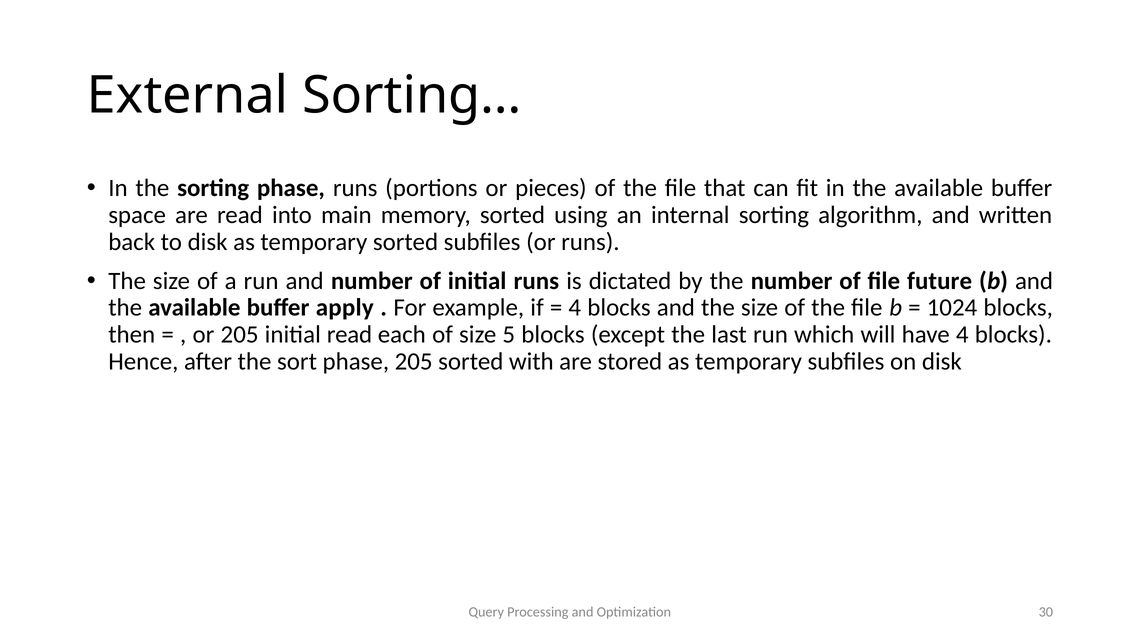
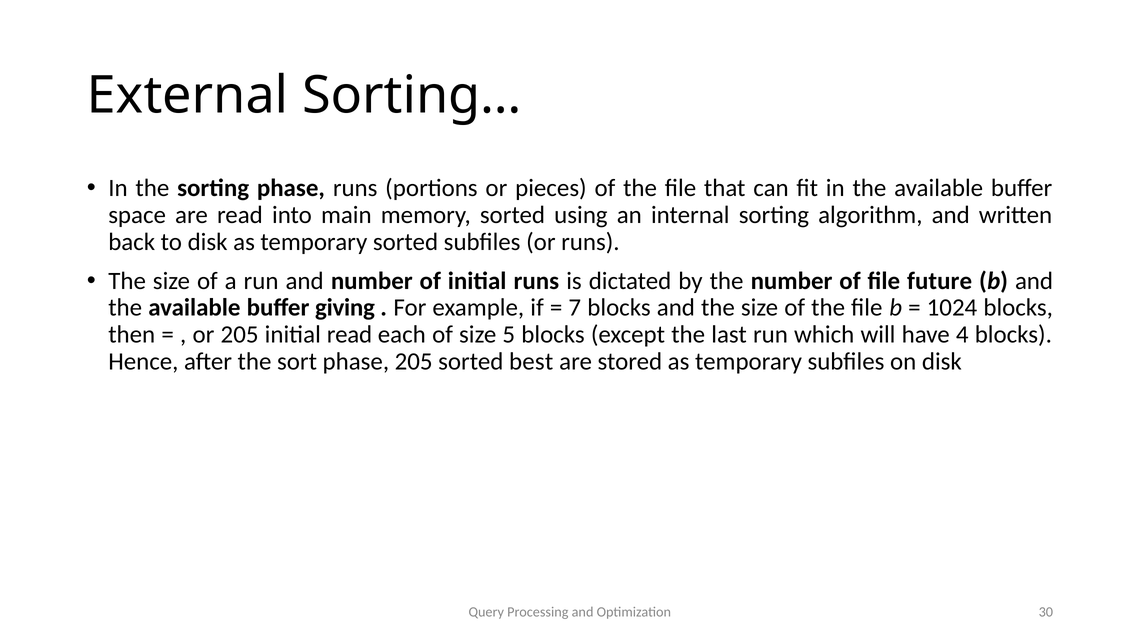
apply: apply -> giving
4 at (575, 308): 4 -> 7
with: with -> best
